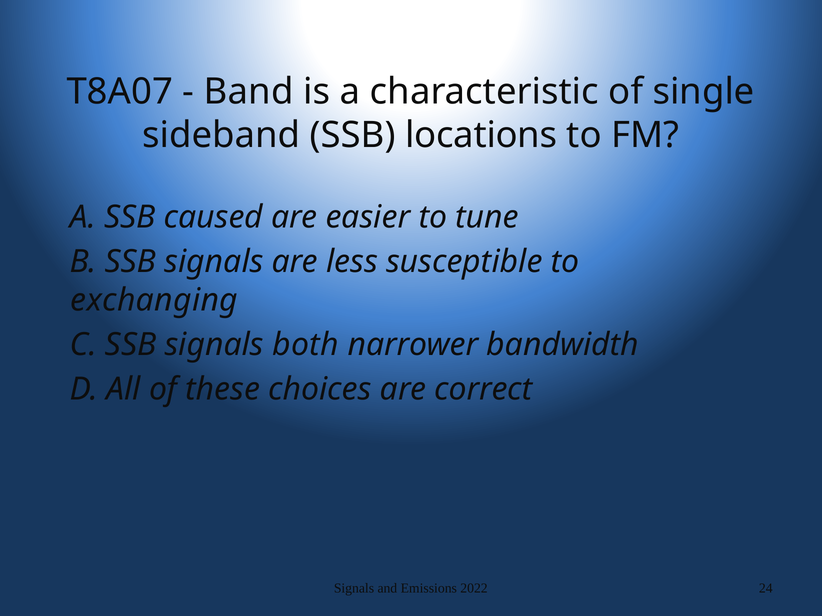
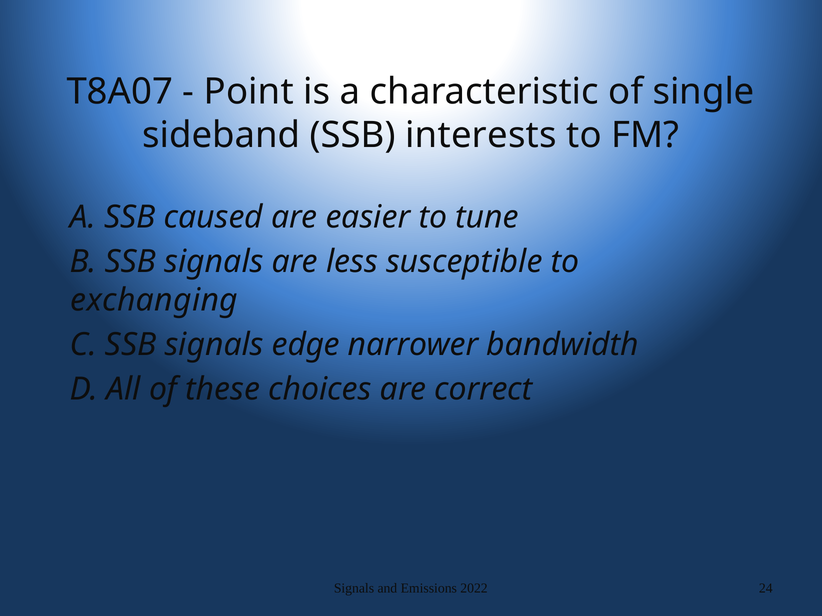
Band: Band -> Point
locations: locations -> interests
both: both -> edge
